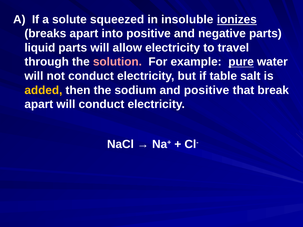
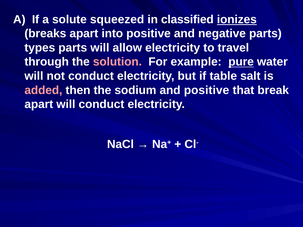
insoluble: insoluble -> classified
liquid: liquid -> types
added colour: yellow -> pink
